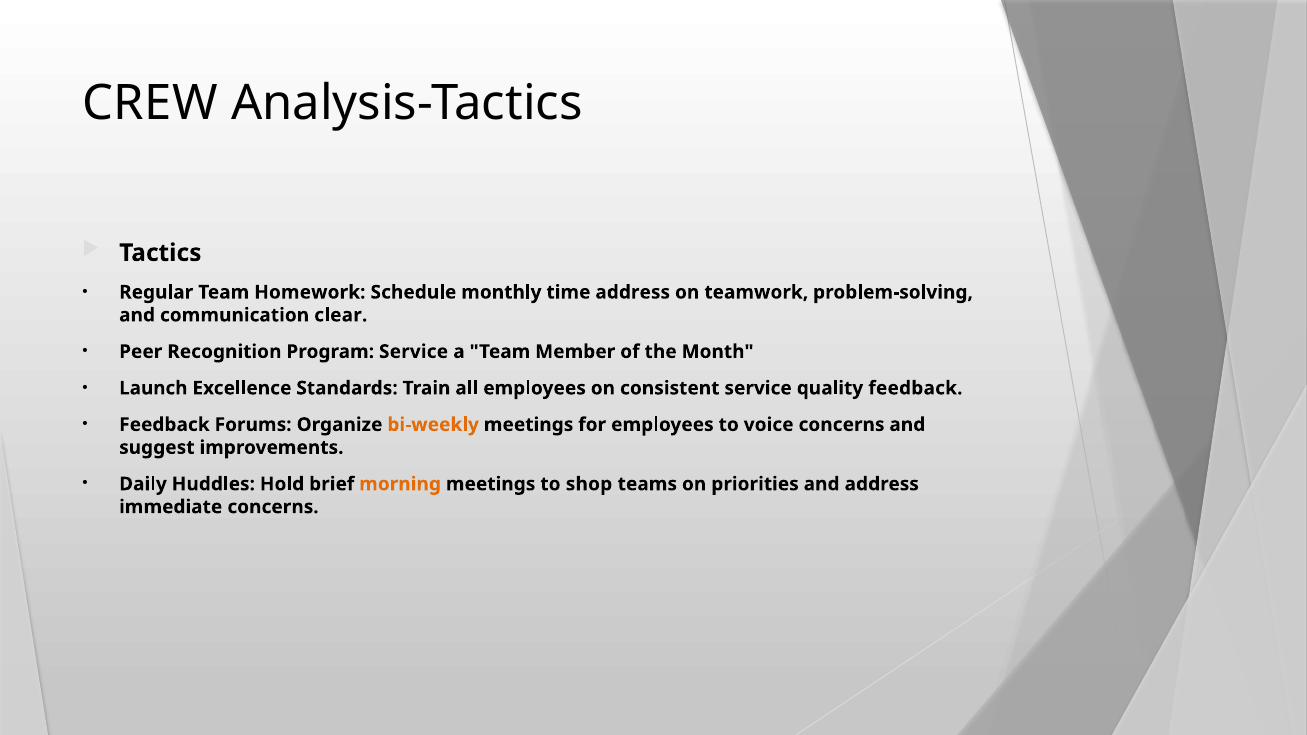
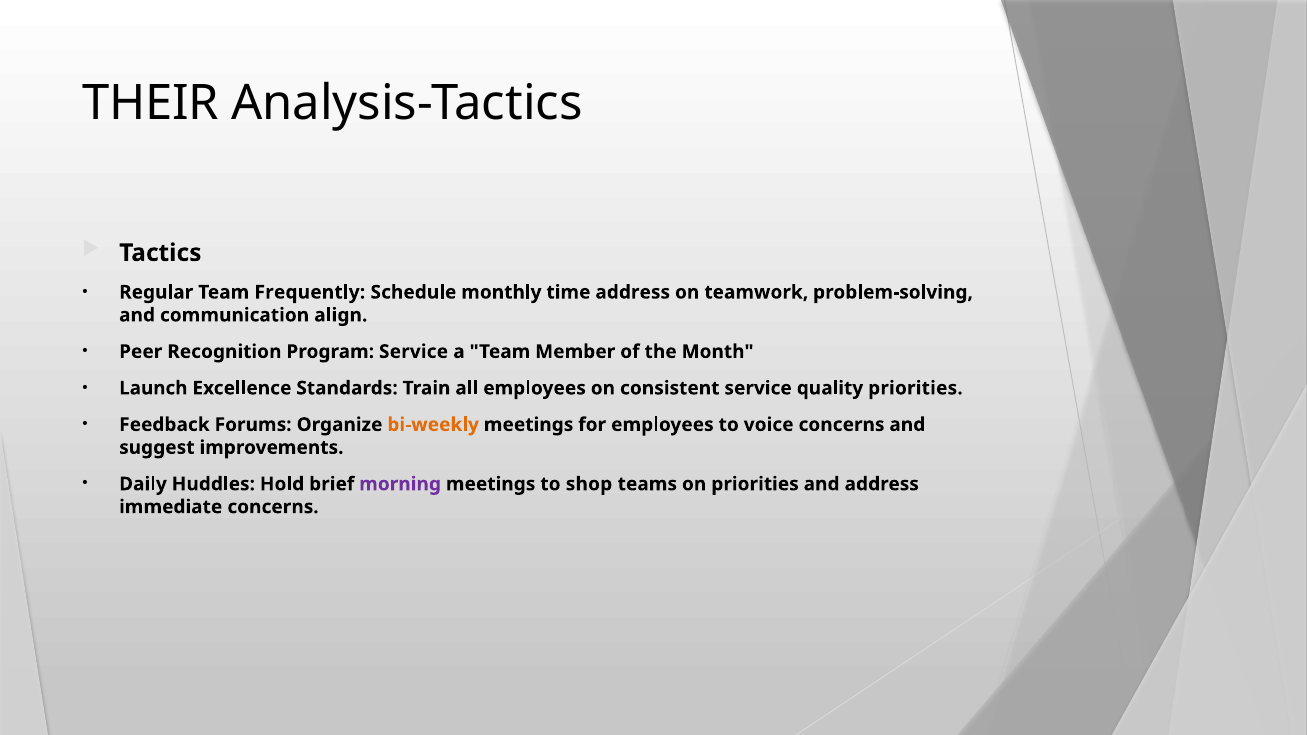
CREW: CREW -> THEIR
Homework: Homework -> Frequently
clear: clear -> align
quality feedback: feedback -> priorities
morning colour: orange -> purple
